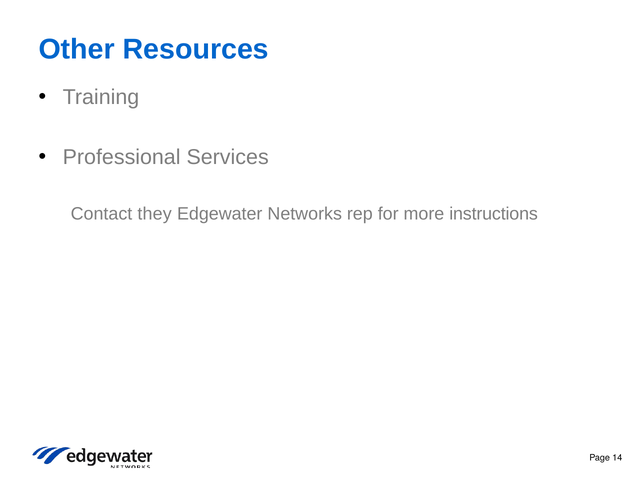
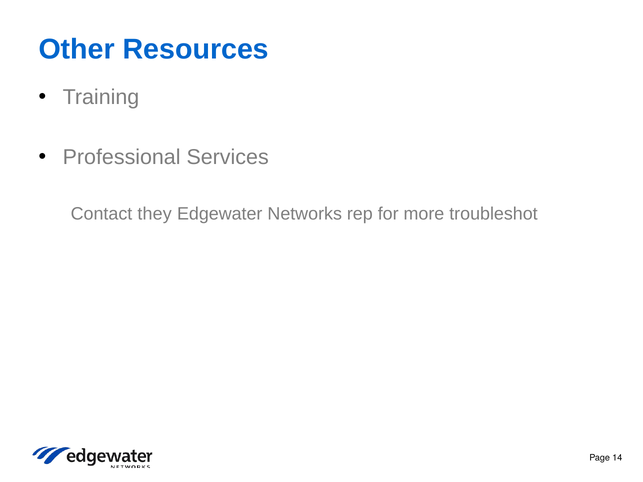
instructions: instructions -> troubleshot
